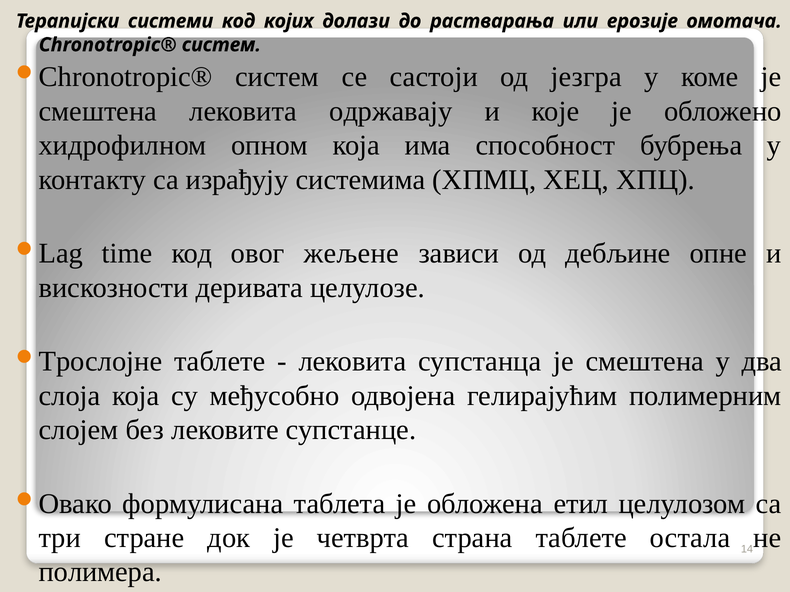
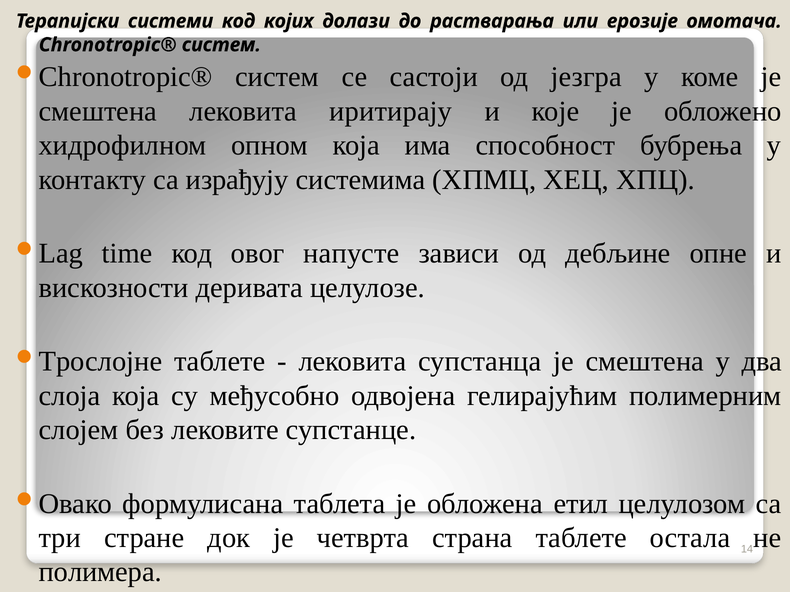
одржавају: одржавају -> иритирају
жељене: жељене -> напусте
